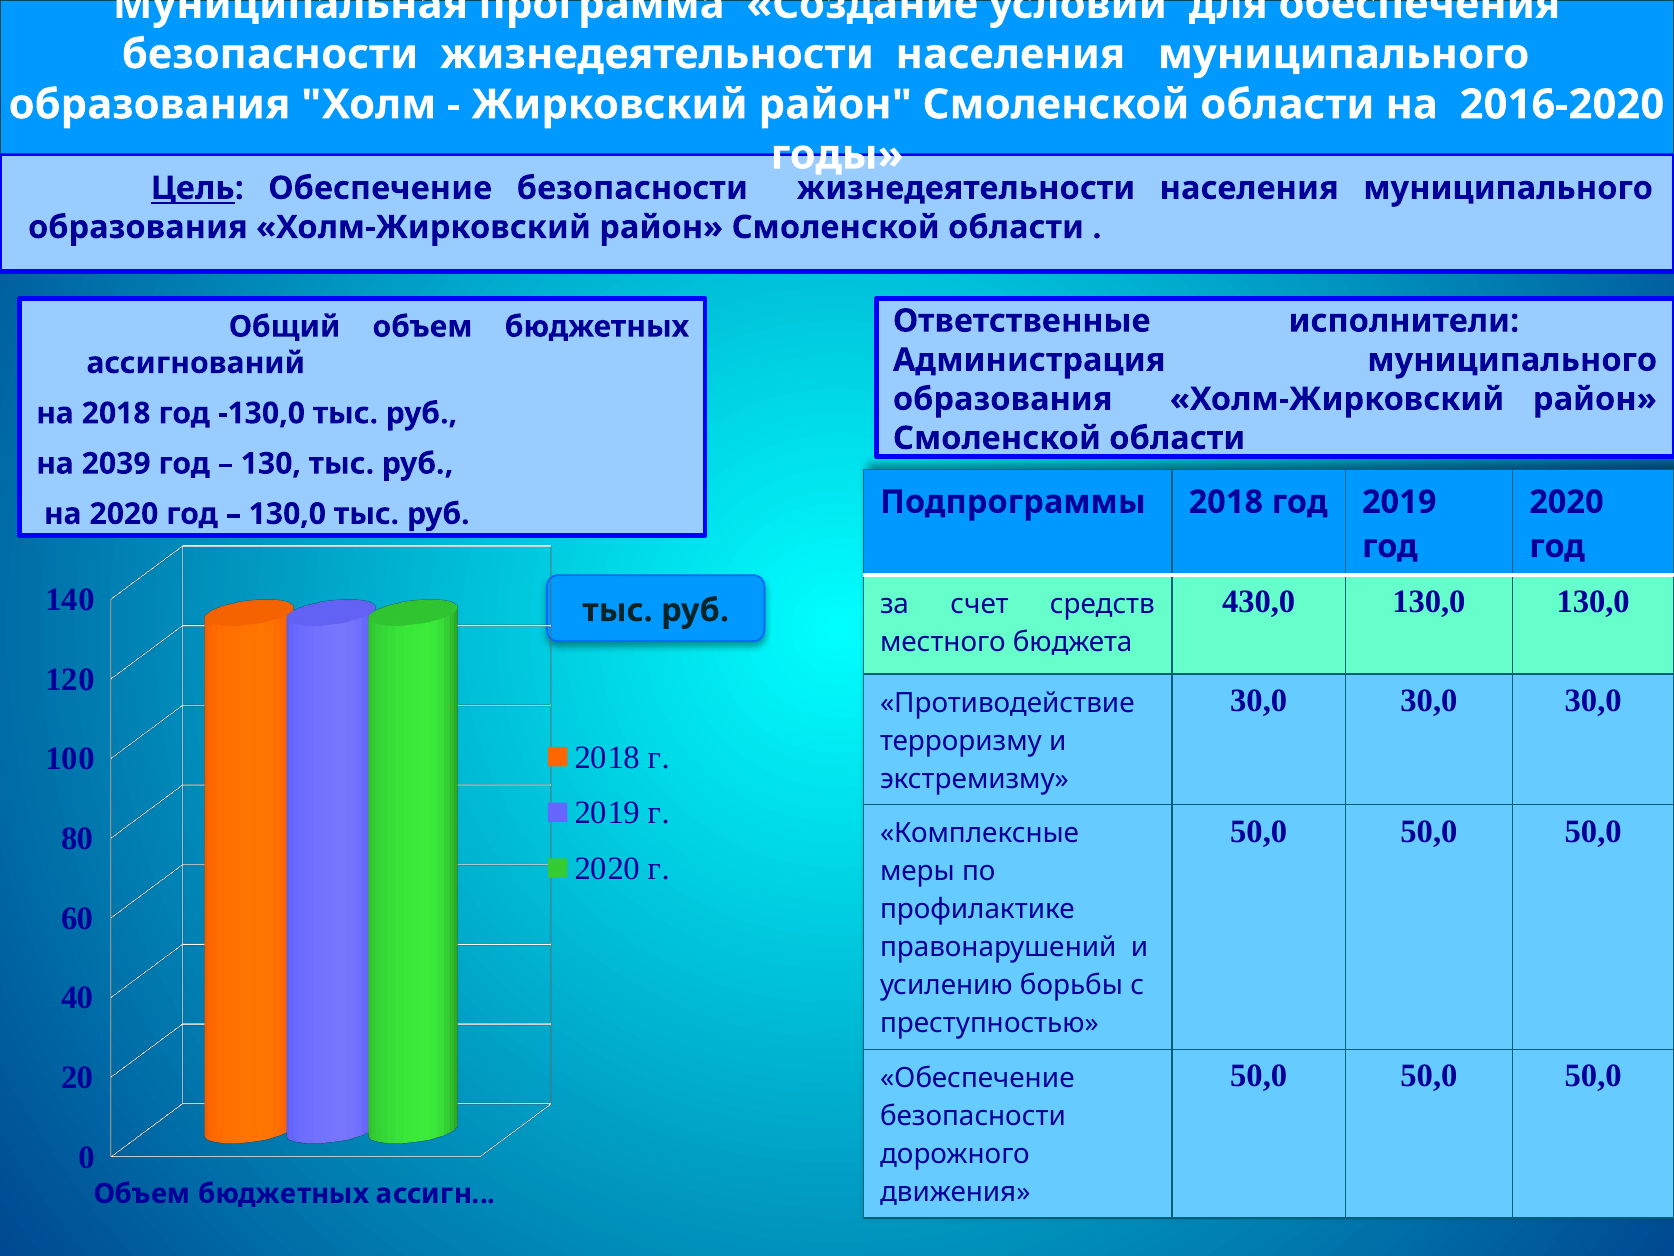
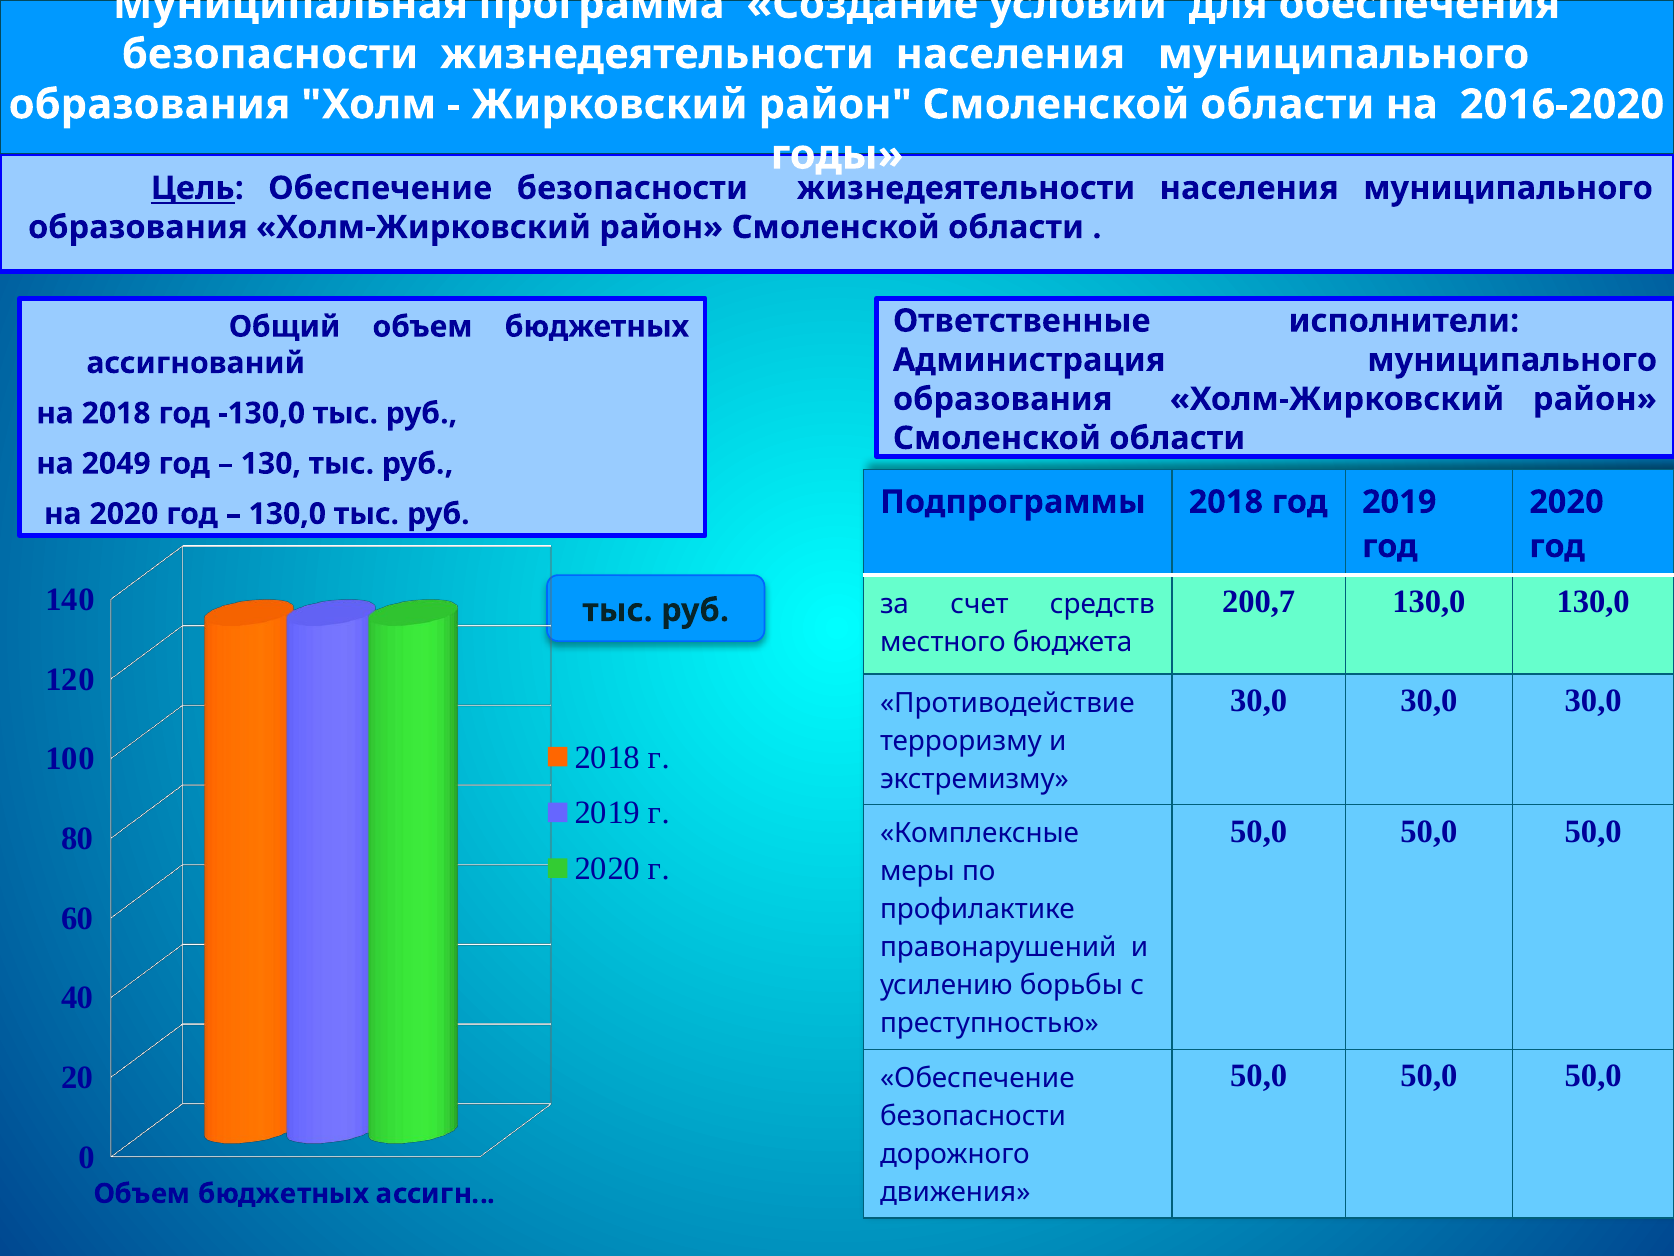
2039: 2039 -> 2049
430,0: 430,0 -> 200,7
